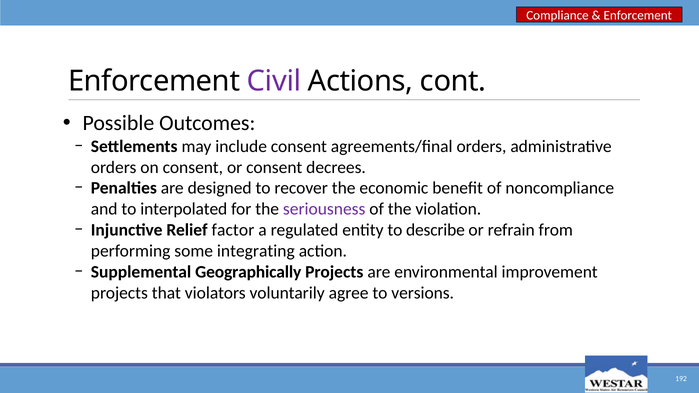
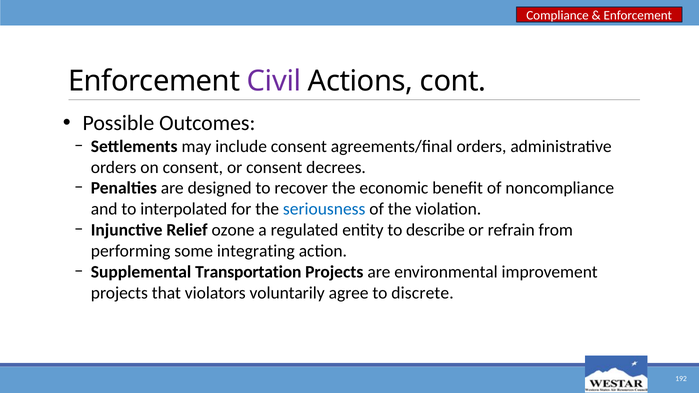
seriousness colour: purple -> blue
factor: factor -> ozone
Geographically: Geographically -> Transportation
versions: versions -> discrete
